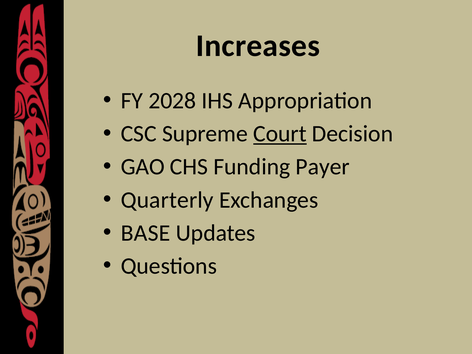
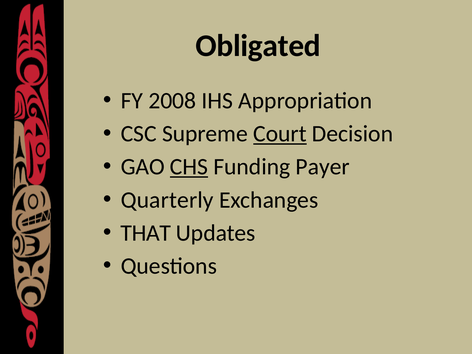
Increases: Increases -> Obligated
2028: 2028 -> 2008
CHS underline: none -> present
BASE: BASE -> THAT
